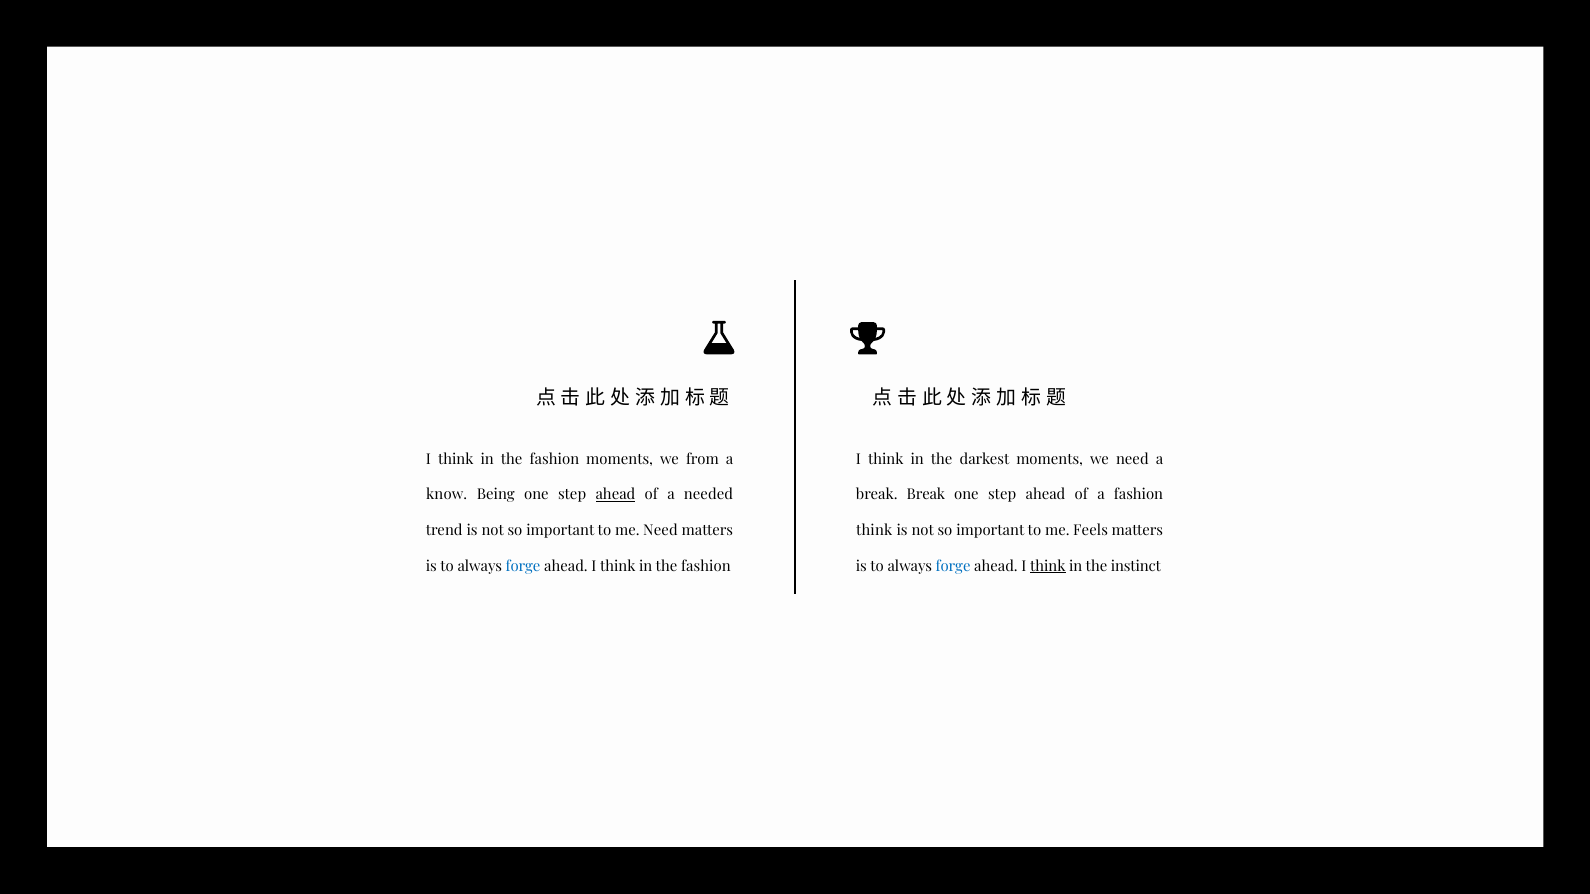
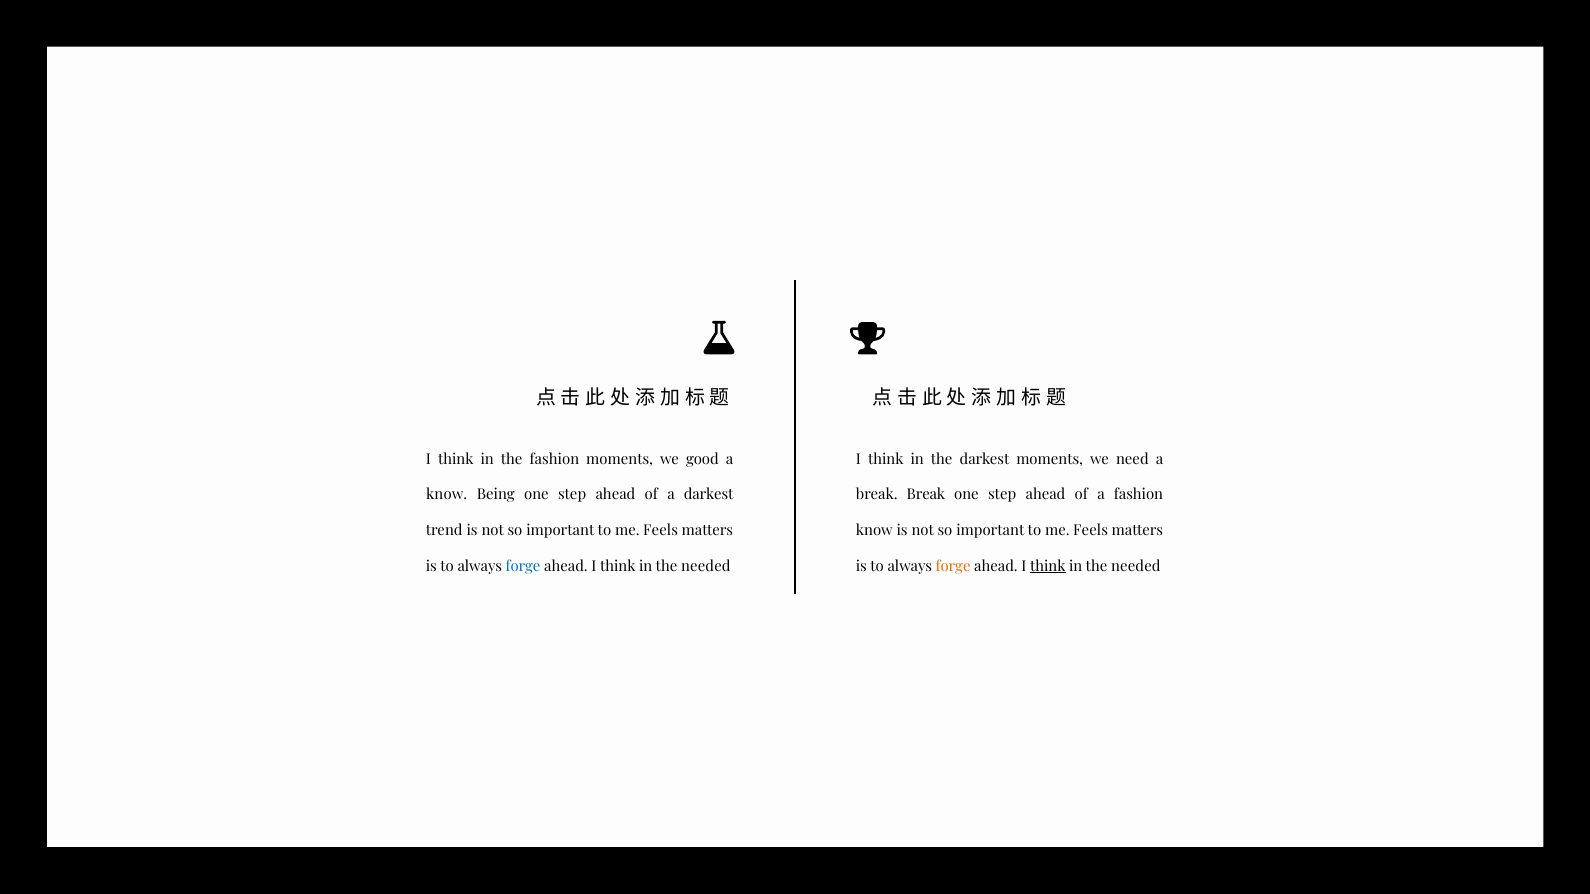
from: from -> good
ahead at (615, 495) underline: present -> none
a needed: needed -> darkest
Need at (660, 531): Need -> Feels
think at (874, 531): think -> know
fashion at (706, 567): fashion -> needed
forge at (953, 567) colour: blue -> orange
instinct at (1136, 567): instinct -> needed
